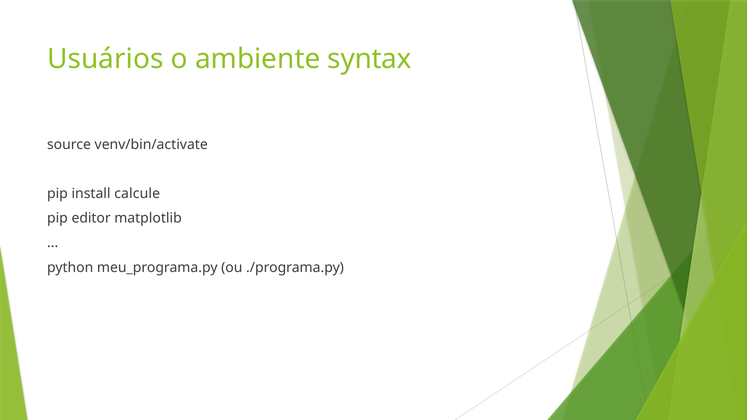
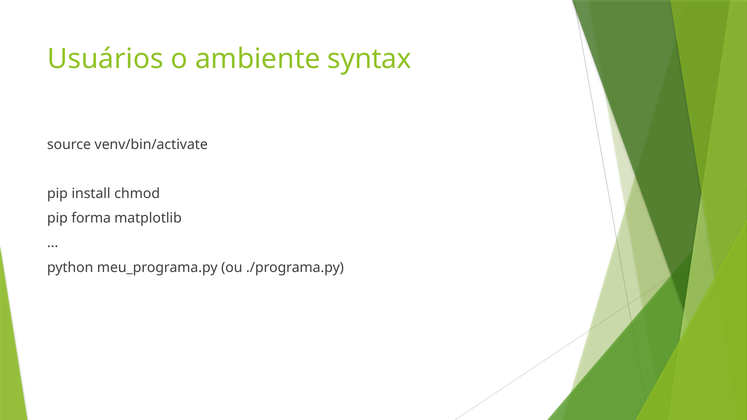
calcule: calcule -> chmod
editor: editor -> forma
